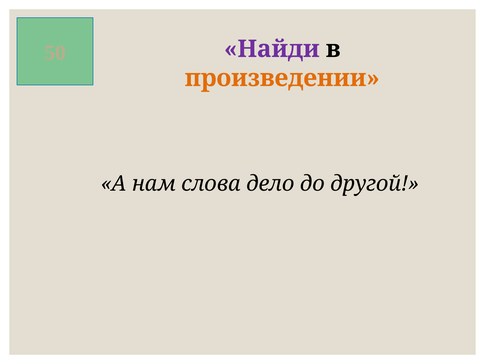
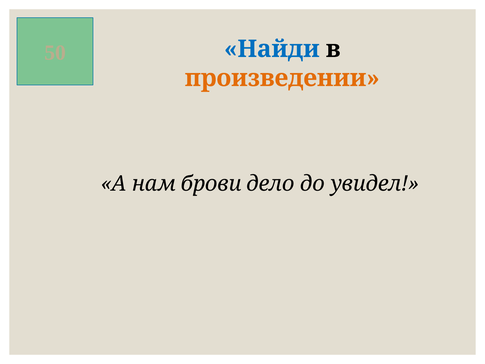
Найди colour: purple -> blue
слова: слова -> брови
другой: другой -> увидел
